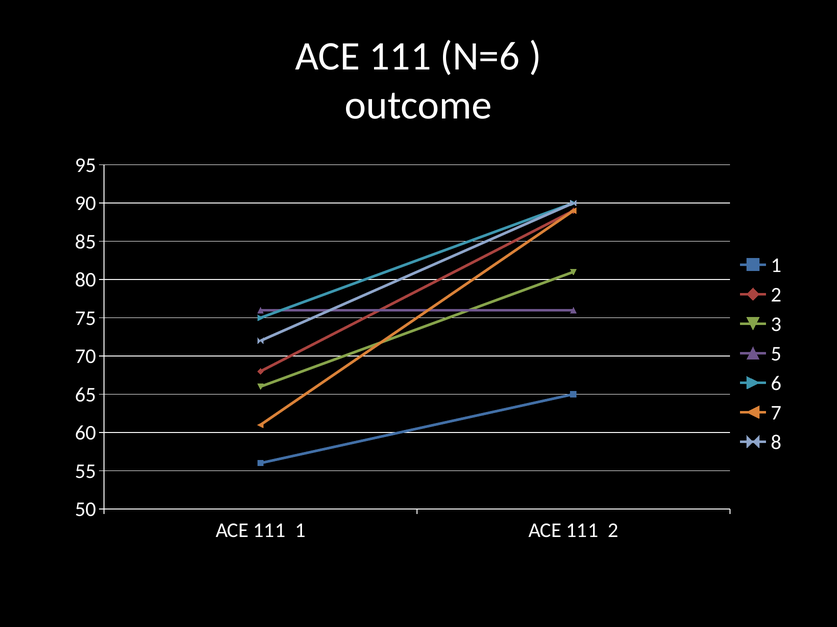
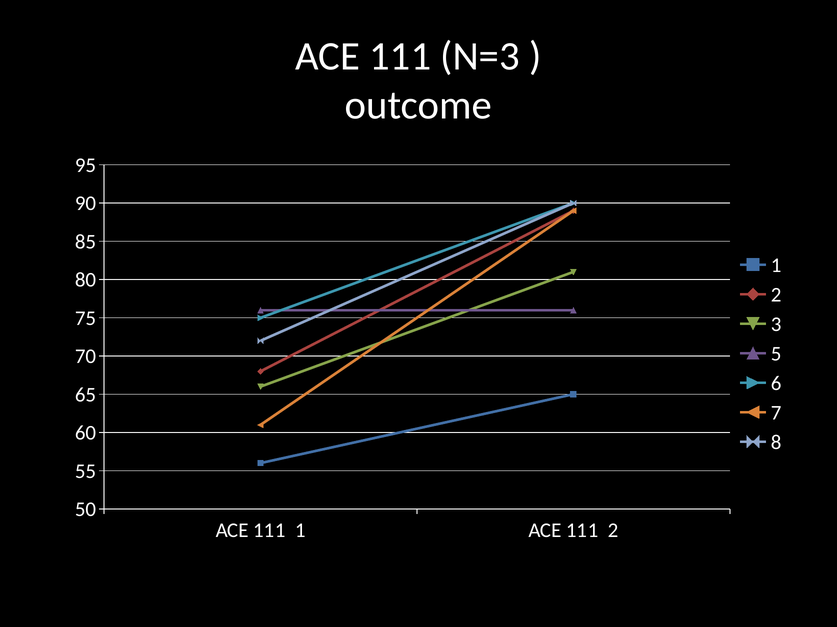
N=6: N=6 -> N=3
